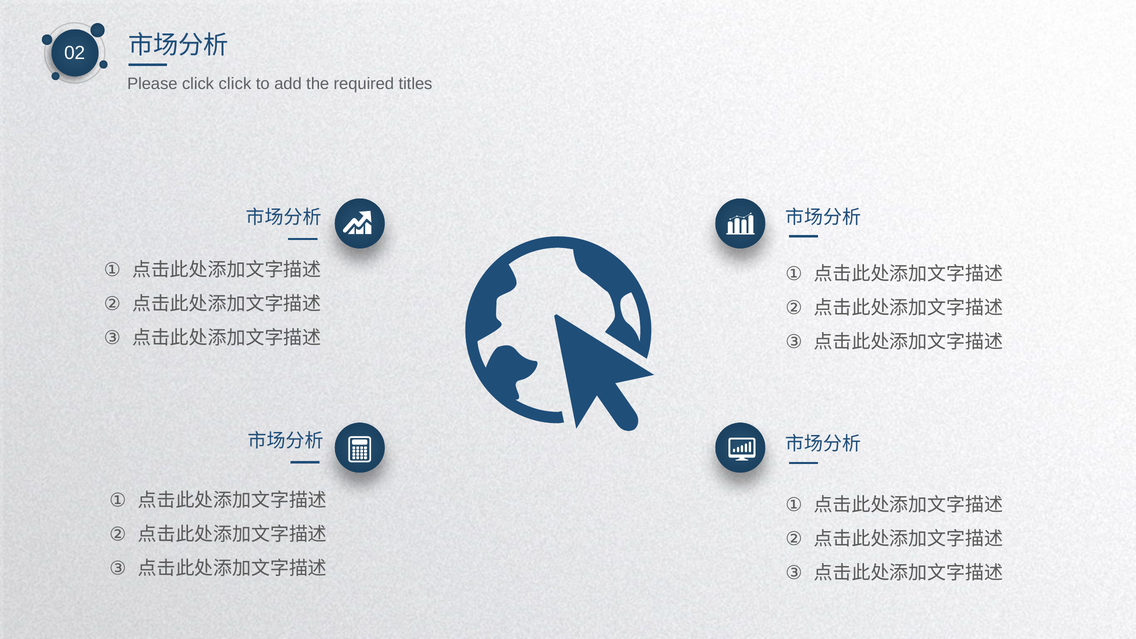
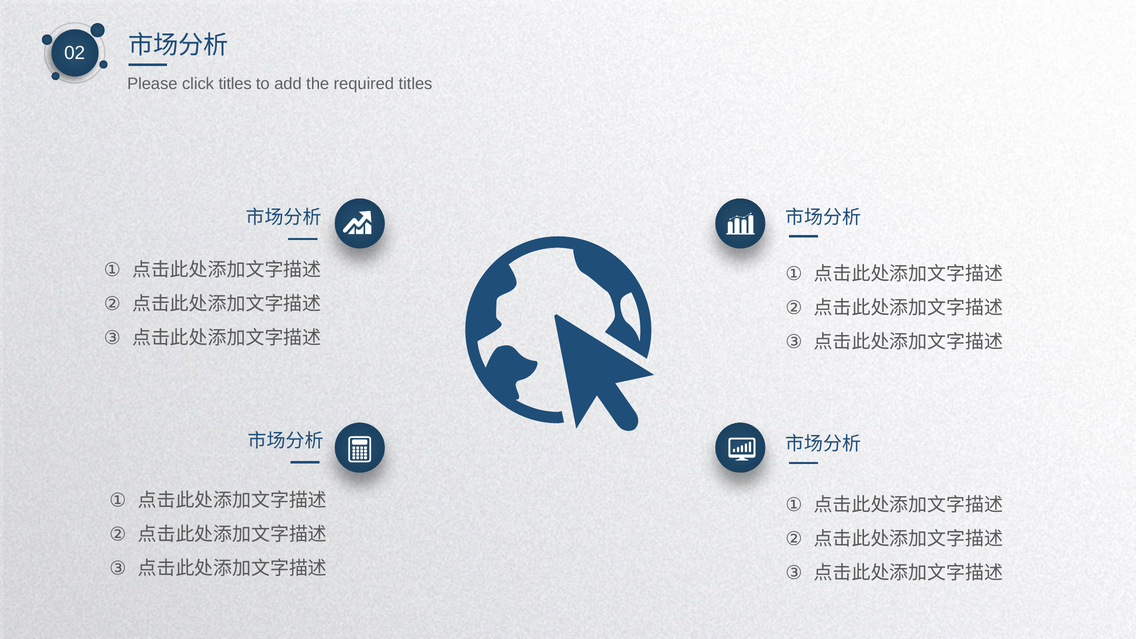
click click: click -> titles
